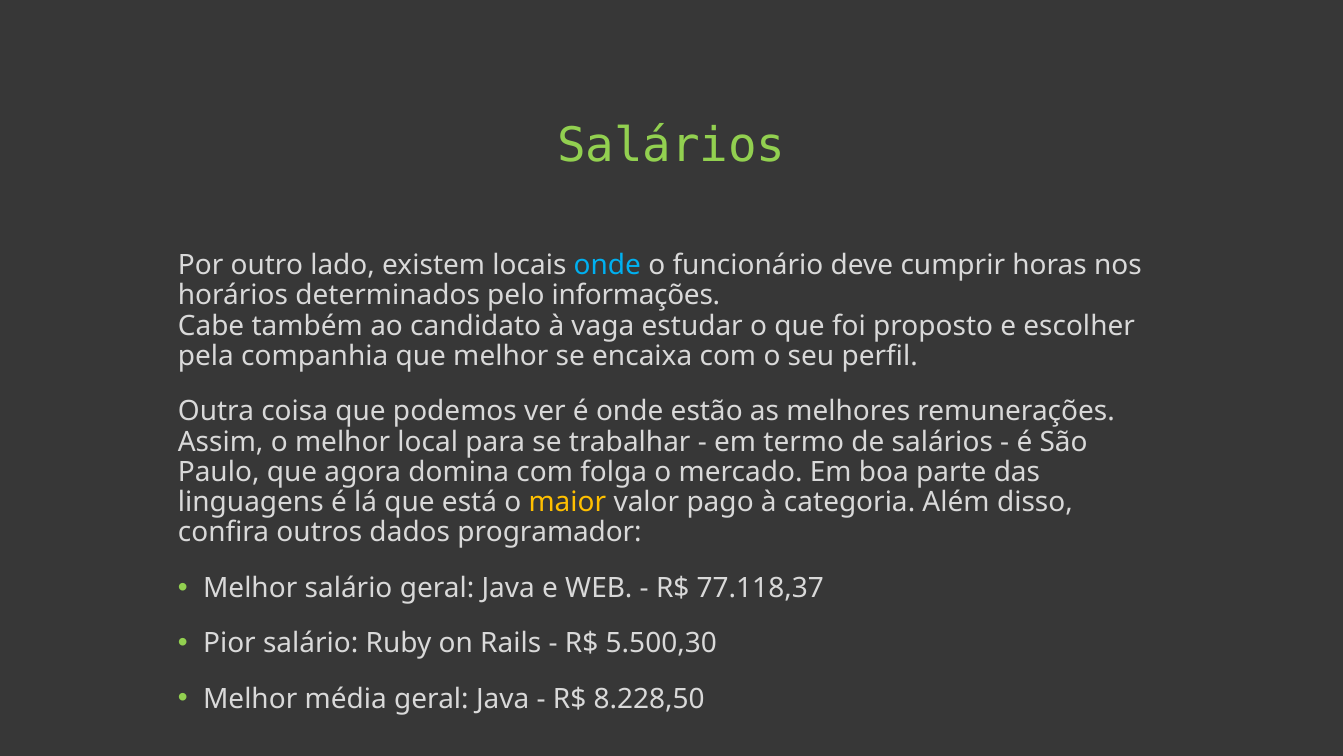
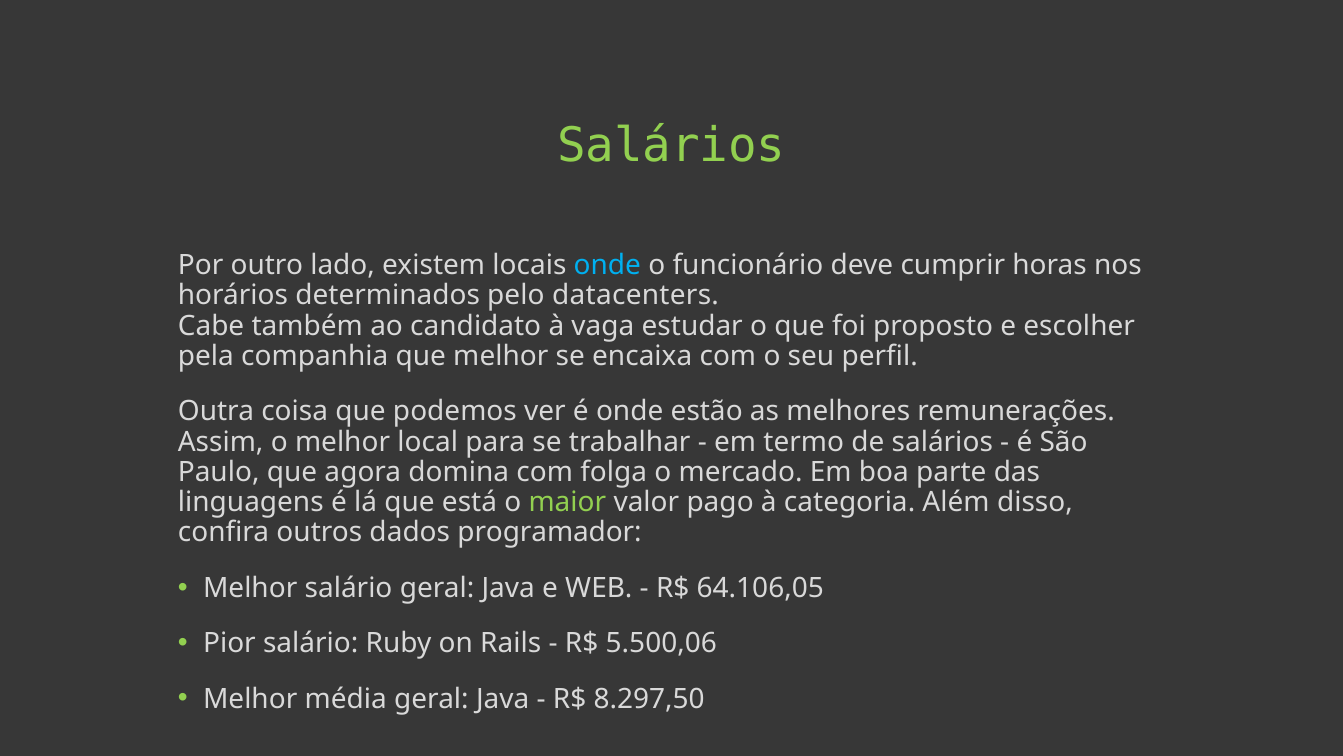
informações: informações -> datacenters
maior colour: yellow -> light green
77.118,37: 77.118,37 -> 64.106,05
5.500,30: 5.500,30 -> 5.500,06
8.228,50: 8.228,50 -> 8.297,50
